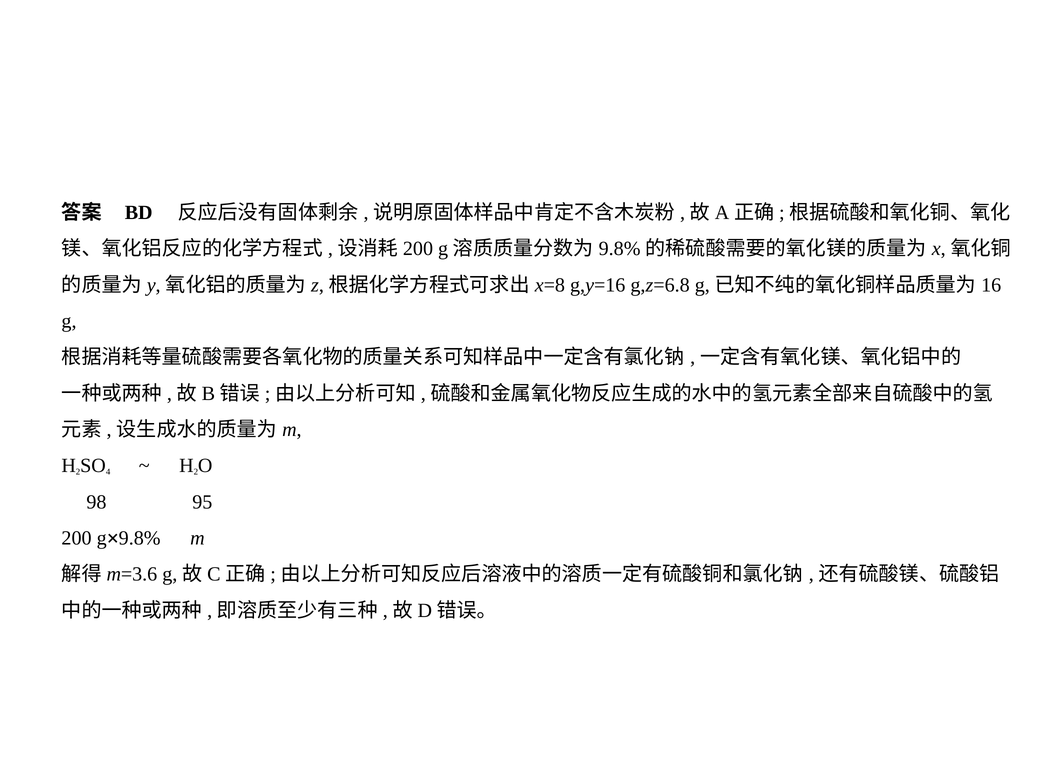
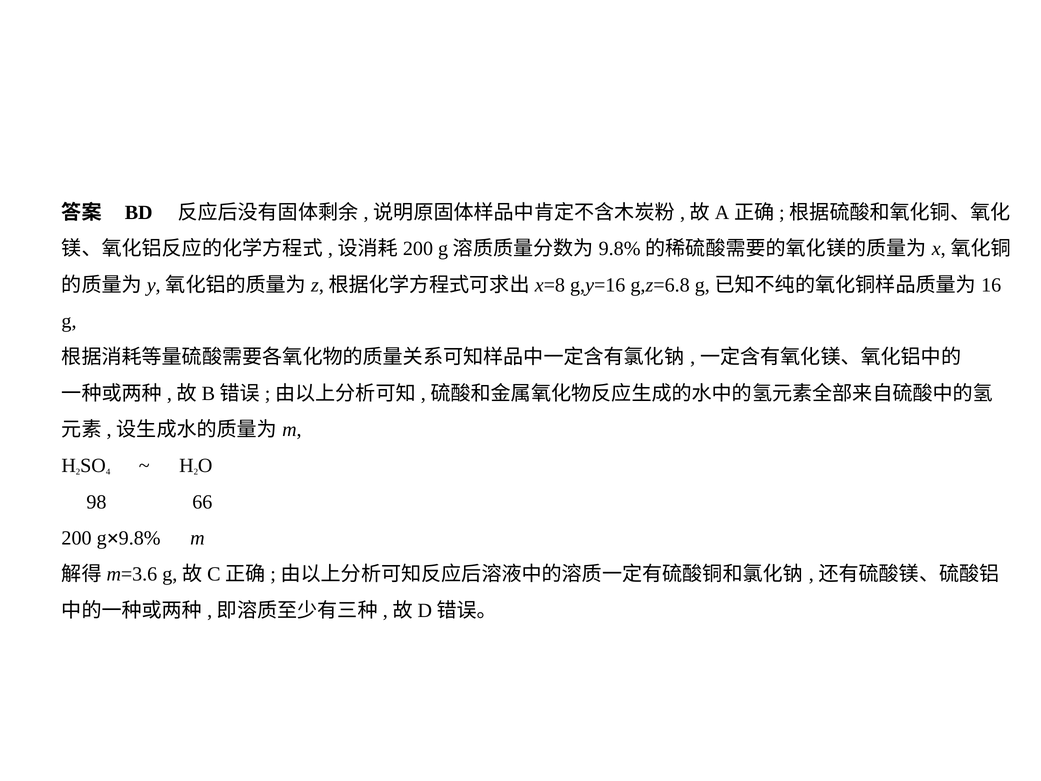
95: 95 -> 66
